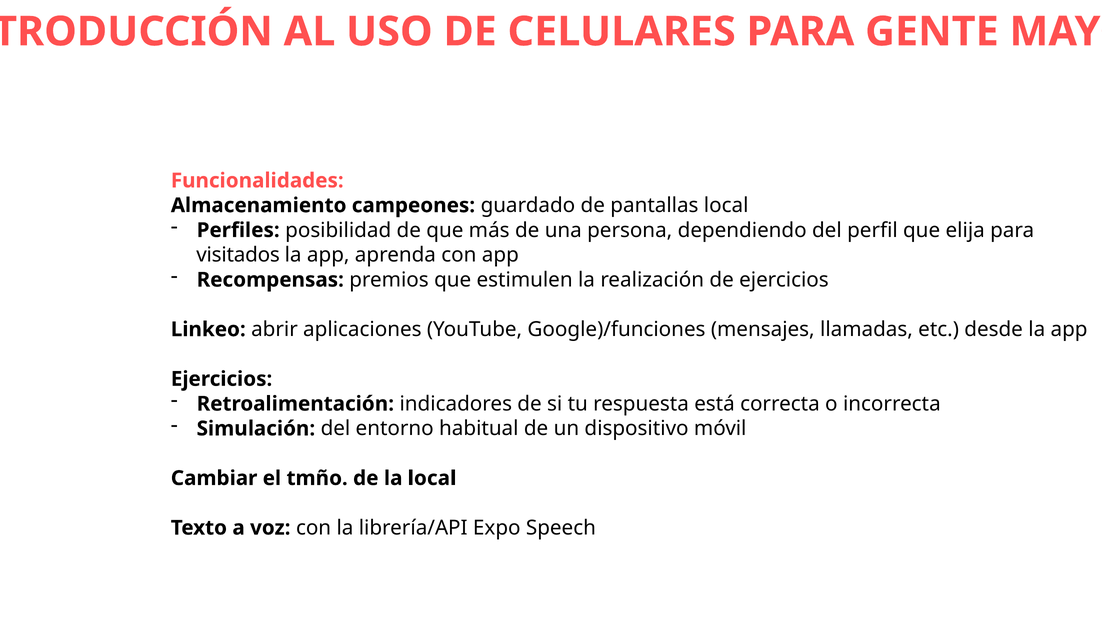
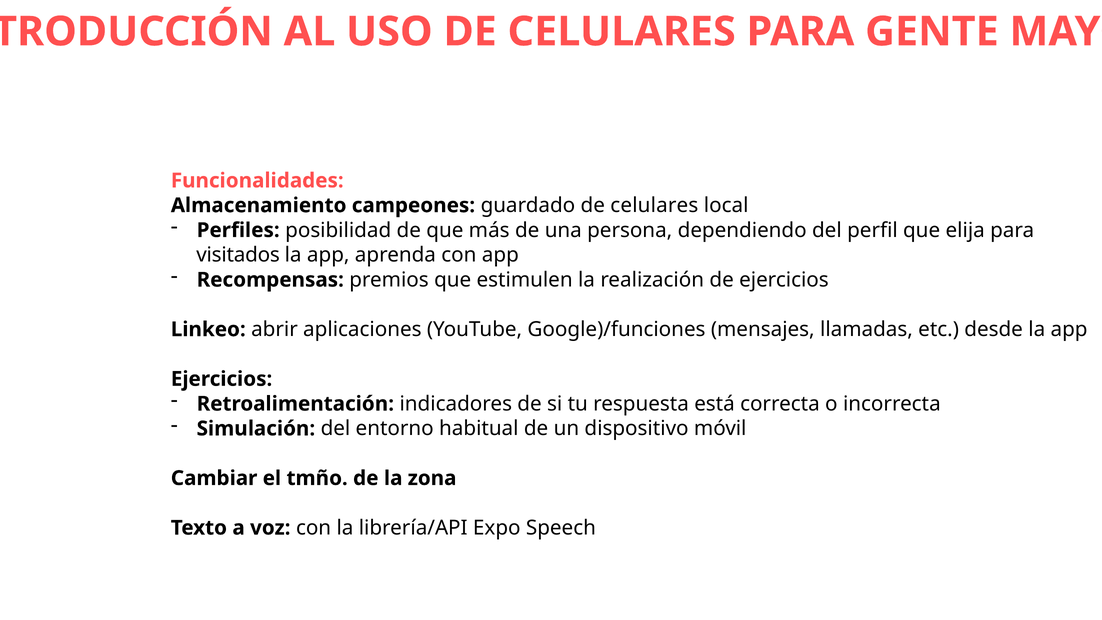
guardado de pantallas: pantallas -> celulares
la local: local -> zona
